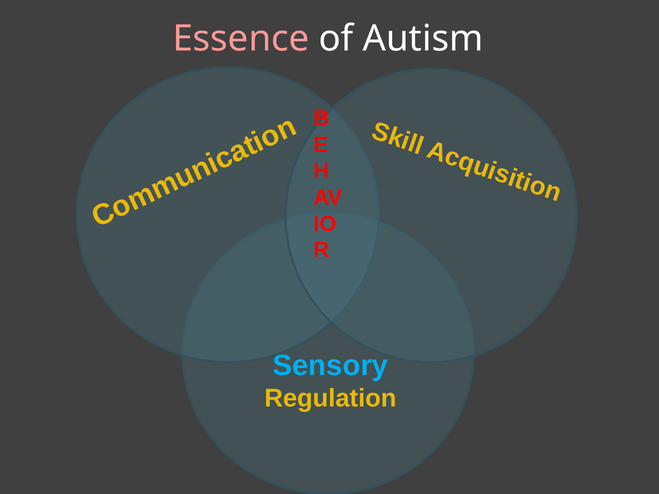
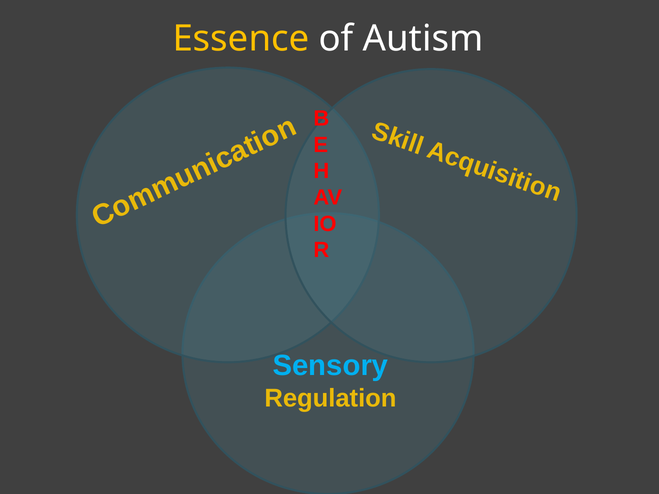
Essence colour: pink -> yellow
